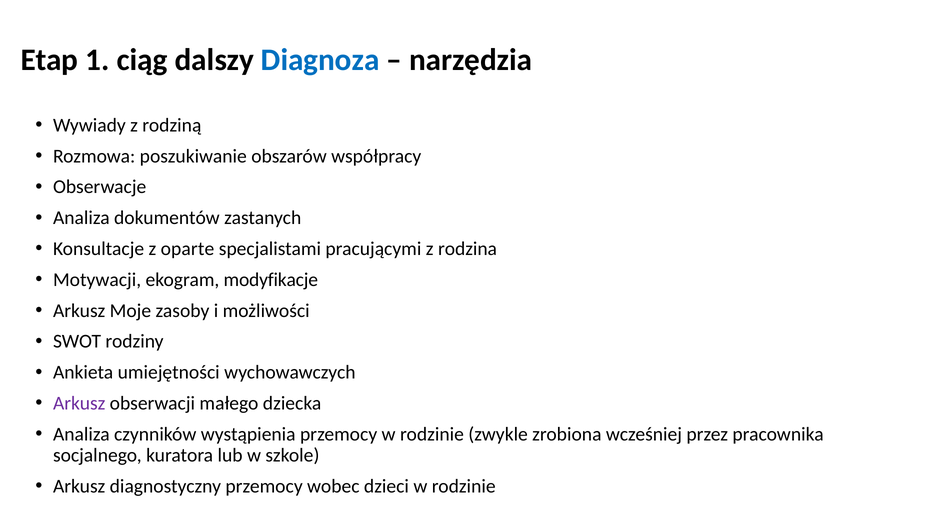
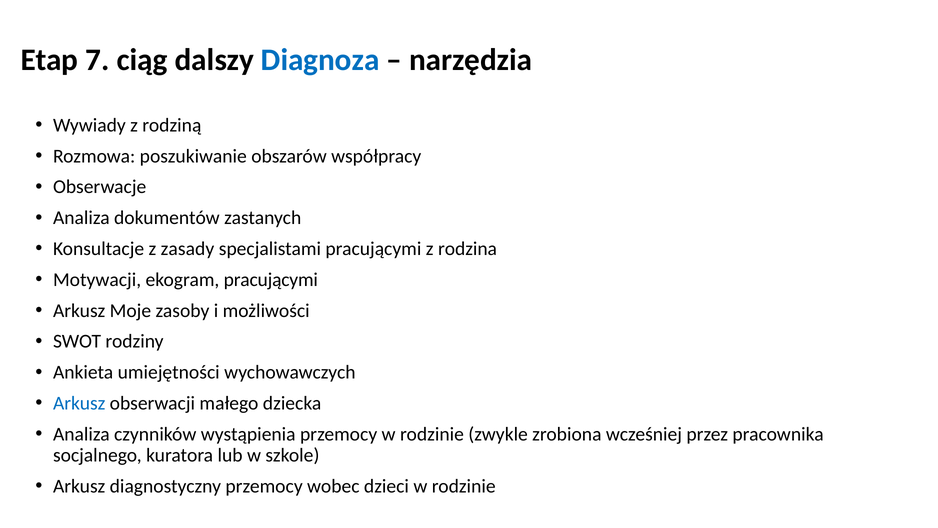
1: 1 -> 7
oparte: oparte -> zasady
ekogram modyfikacje: modyfikacje -> pracującymi
Arkusz at (79, 403) colour: purple -> blue
